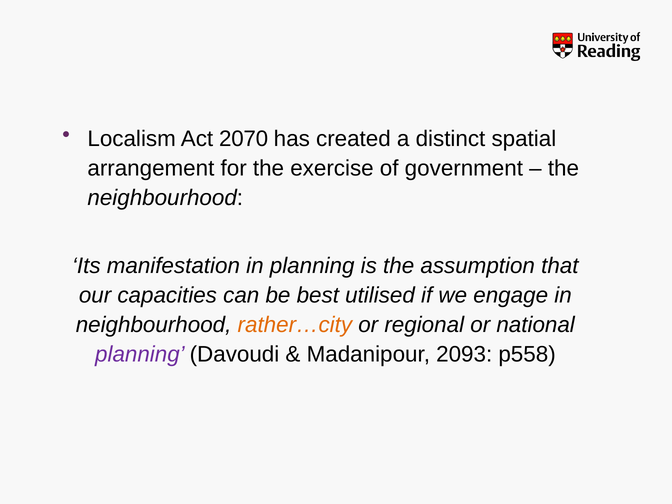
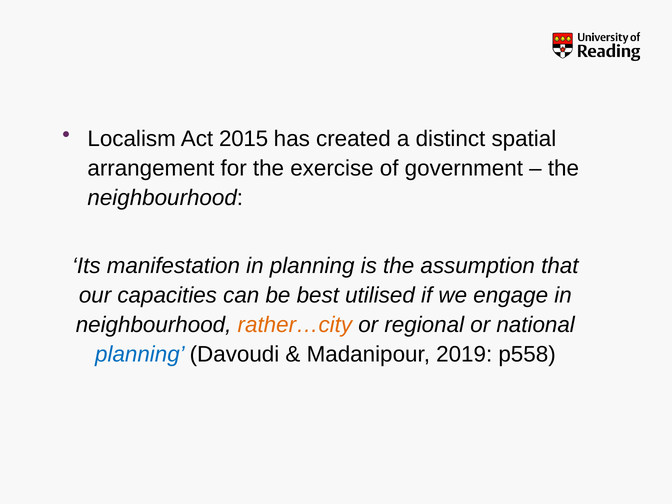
2070: 2070 -> 2015
planning at (140, 354) colour: purple -> blue
2093: 2093 -> 2019
